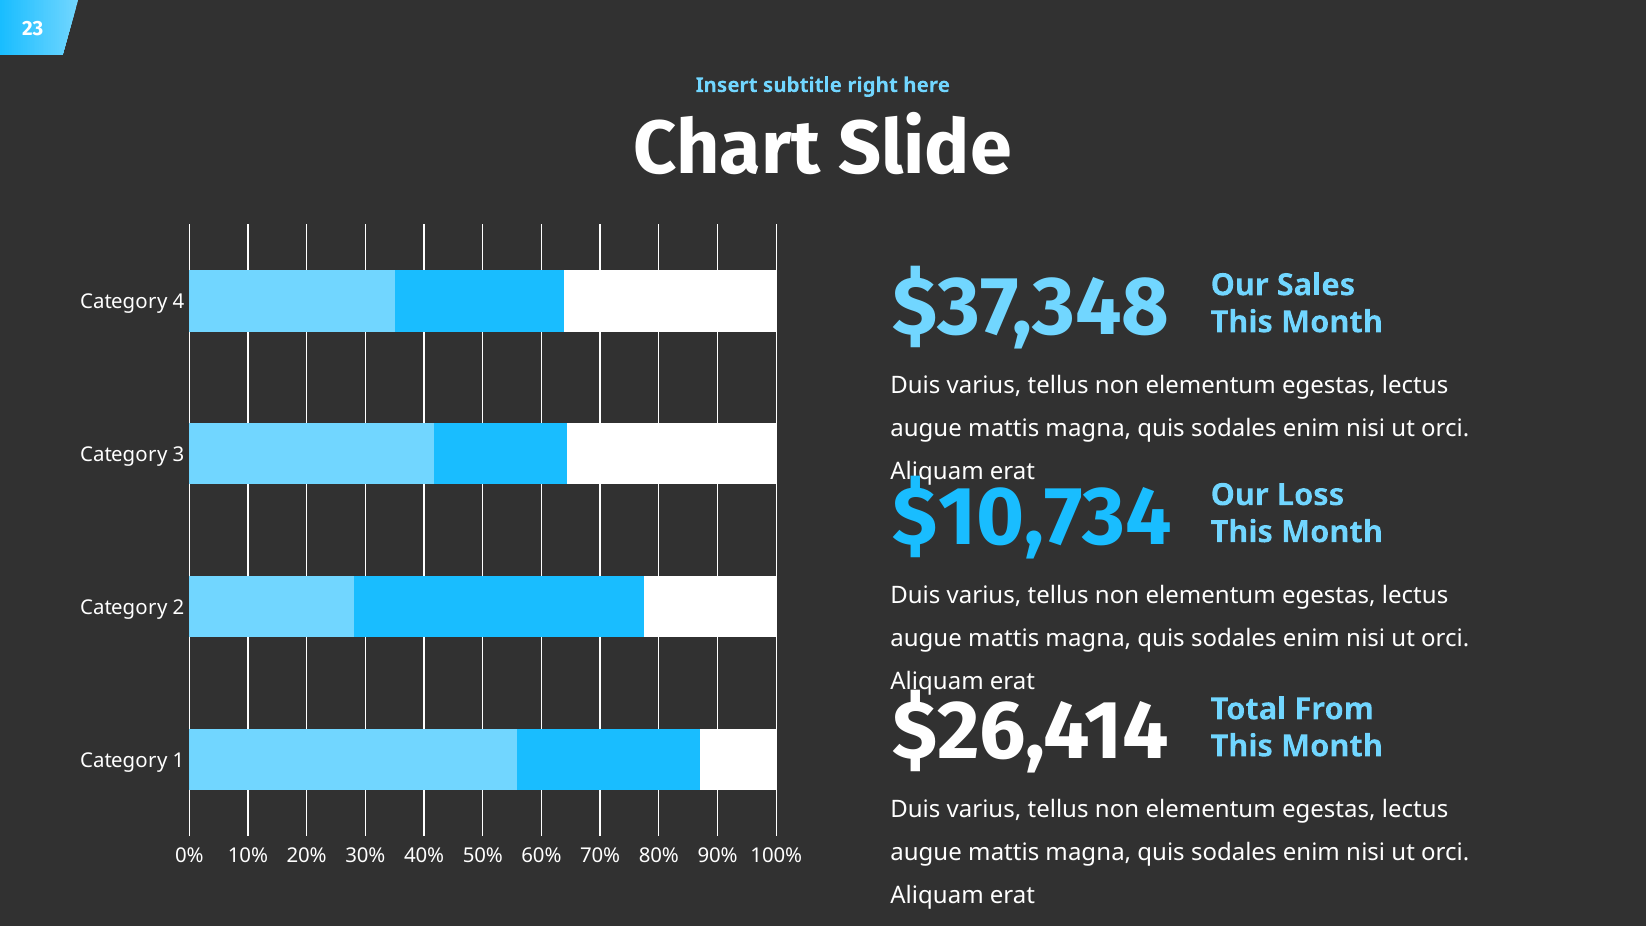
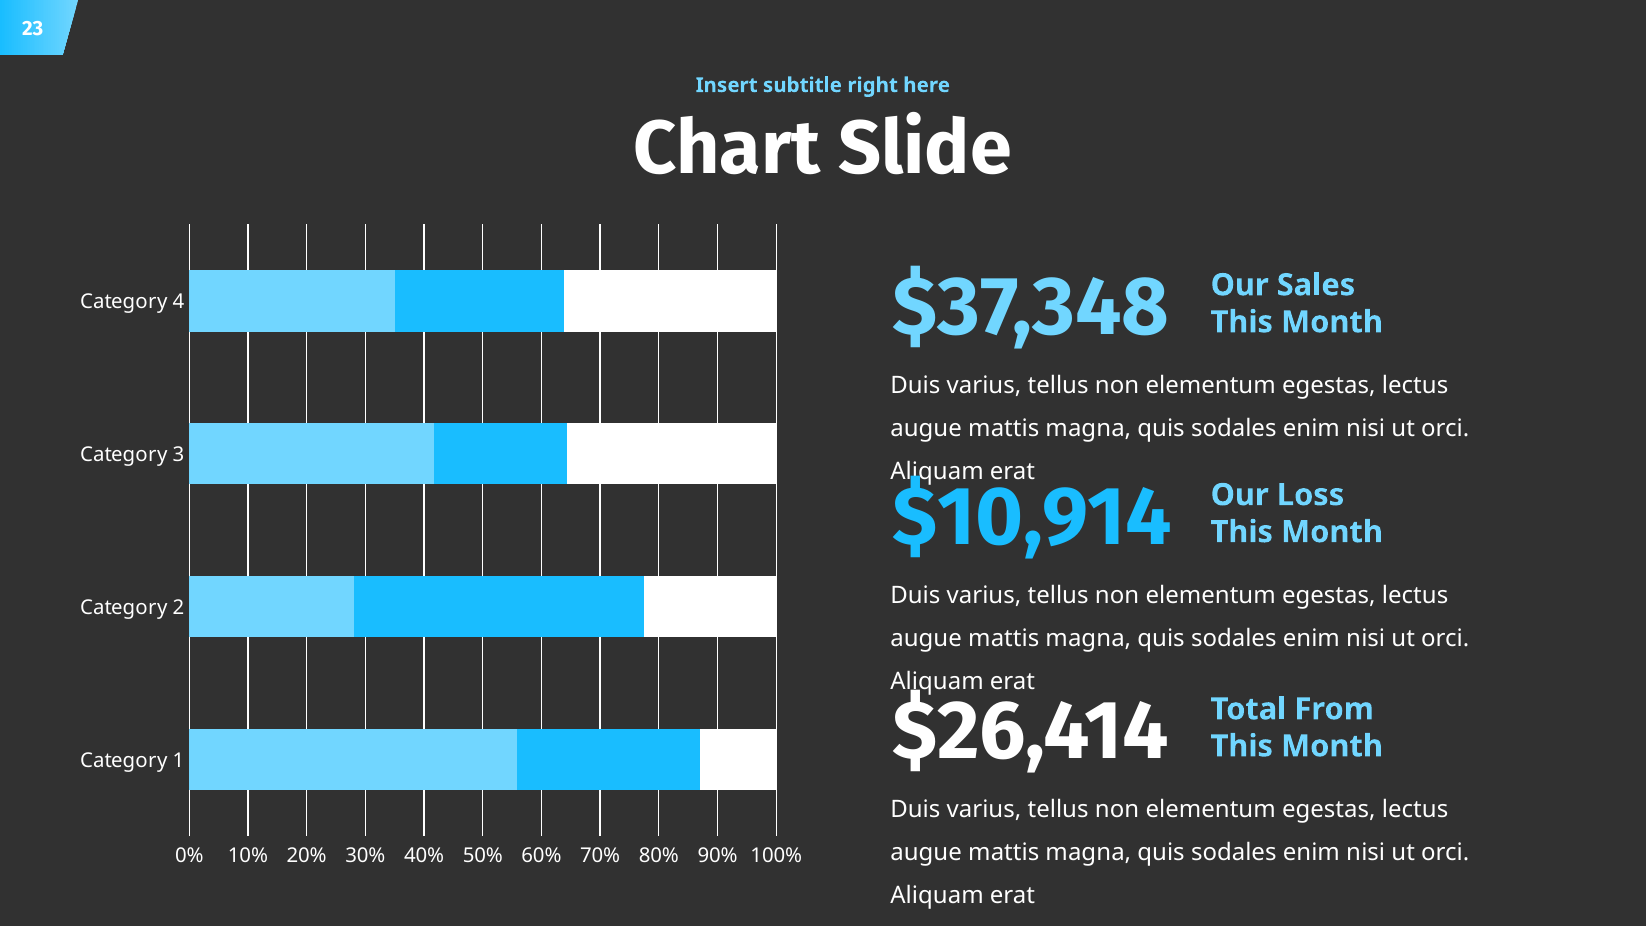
$10,734: $10,734 -> $10,914
